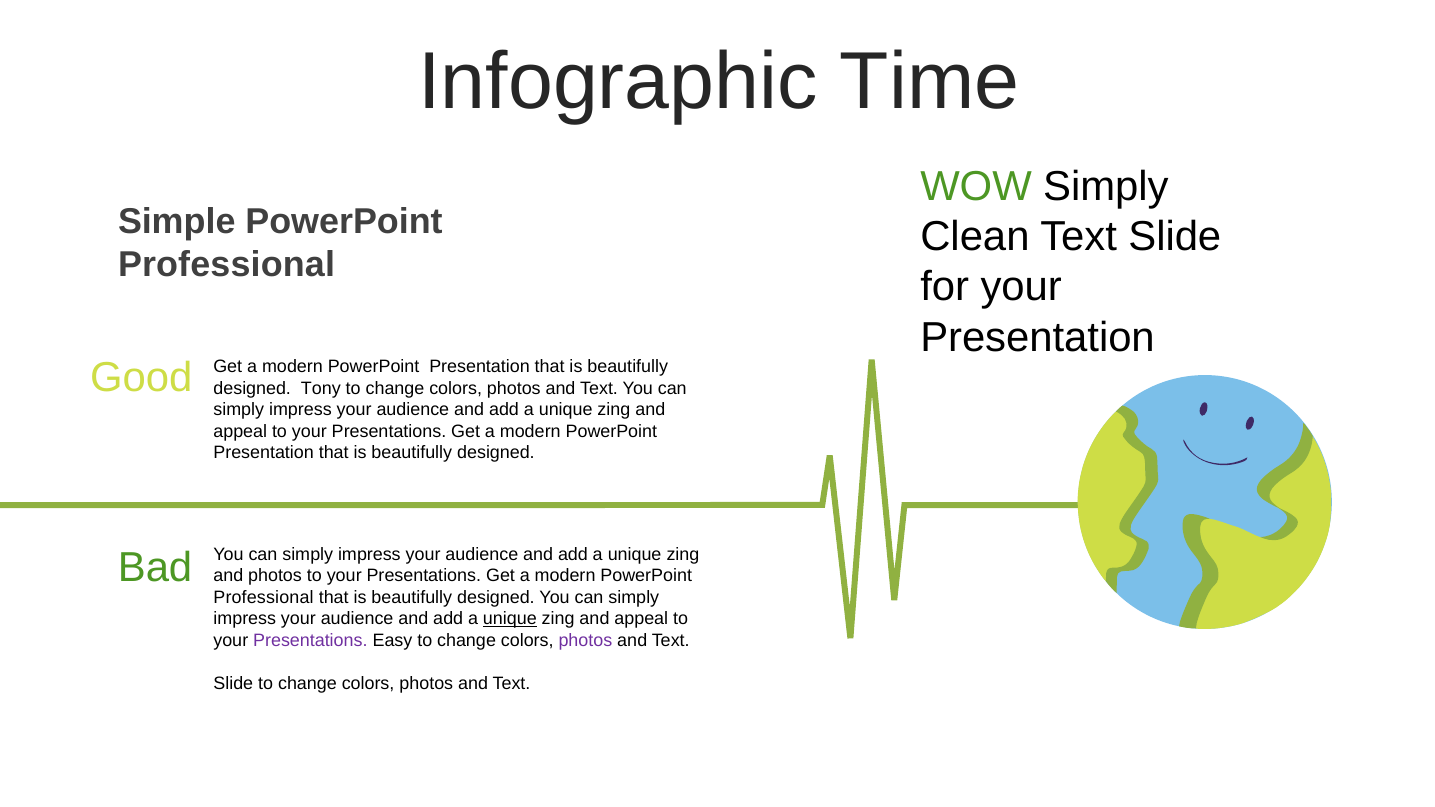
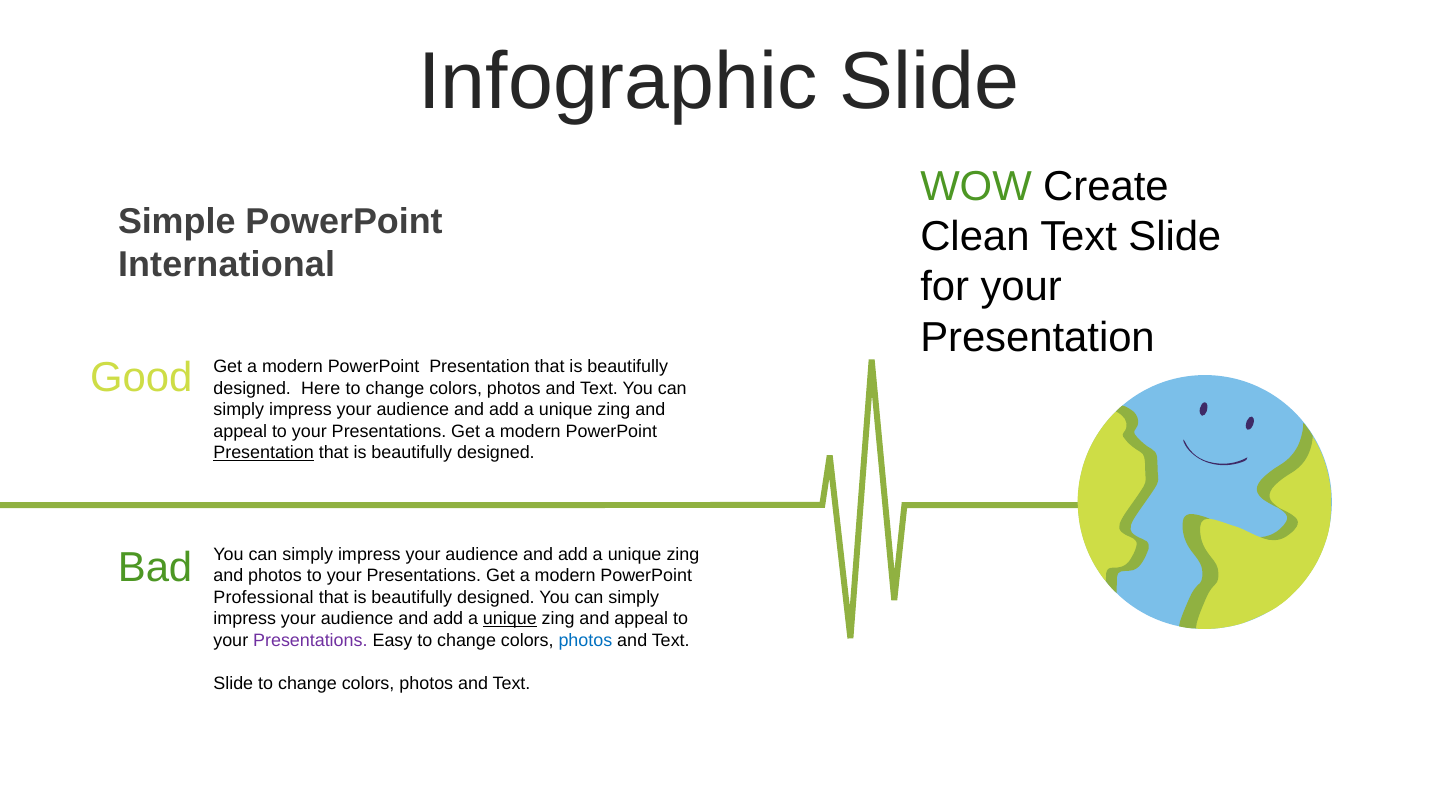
Infographic Time: Time -> Slide
WOW Simply: Simply -> Create
Professional at (226, 265): Professional -> International
Tony: Tony -> Here
Presentation at (264, 453) underline: none -> present
photos at (585, 640) colour: purple -> blue
